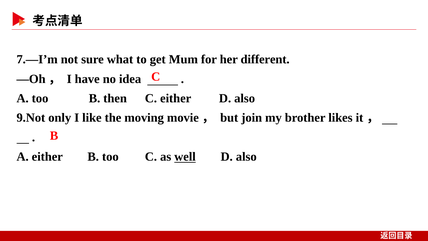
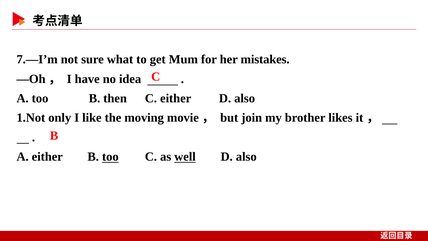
different: different -> mistakes
9.Not: 9.Not -> 1.Not
too at (110, 157) underline: none -> present
